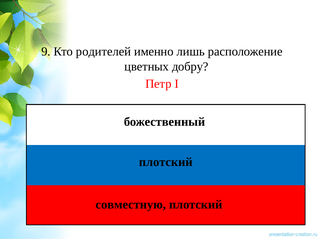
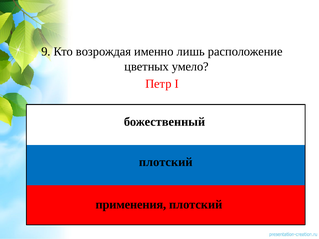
родителей: родителей -> возрождая
добру: добру -> умело
совместную: совместную -> применения
